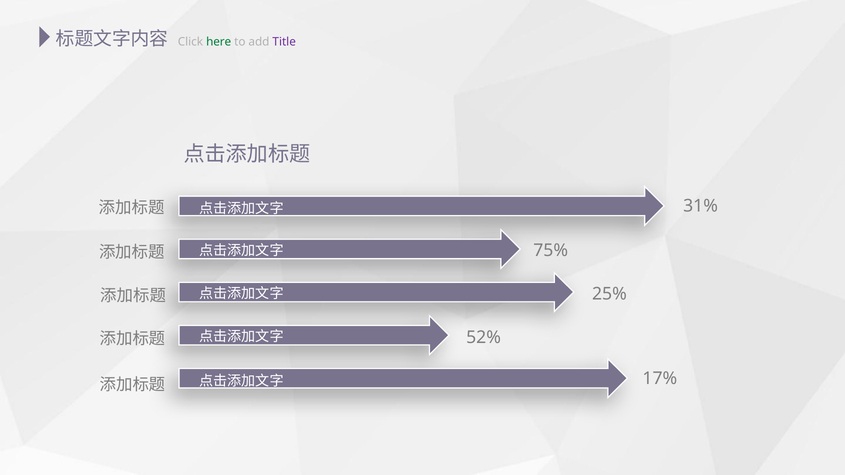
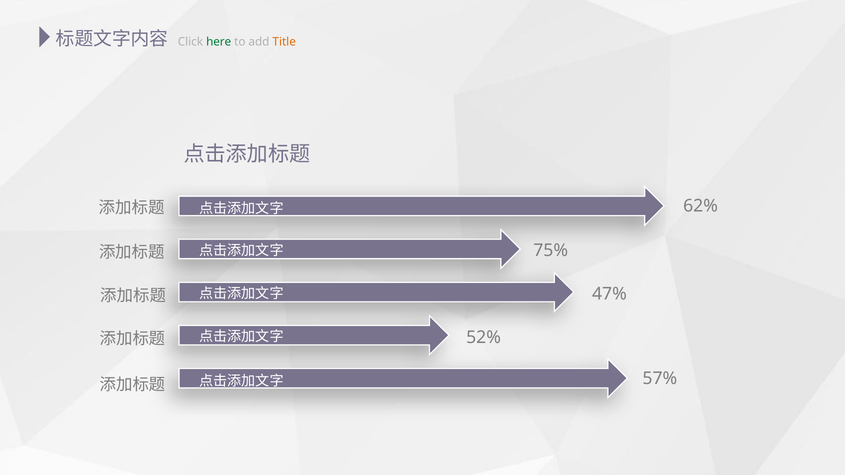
Title colour: purple -> orange
31%: 31% -> 62%
25%: 25% -> 47%
17%: 17% -> 57%
